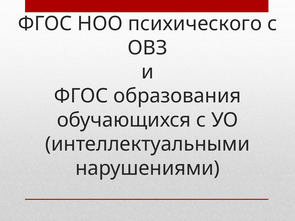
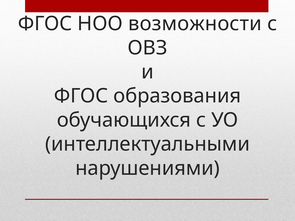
психического: психического -> возможности
